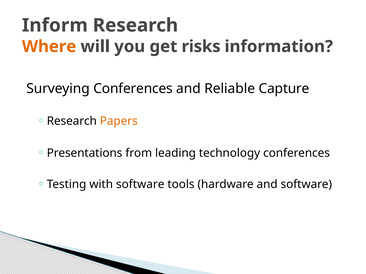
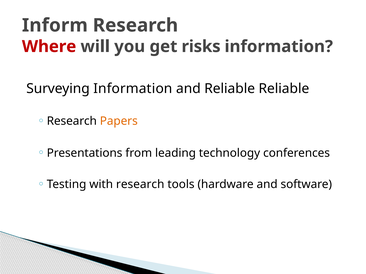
Where colour: orange -> red
Surveying Conferences: Conferences -> Information
Reliable Capture: Capture -> Reliable
with software: software -> research
